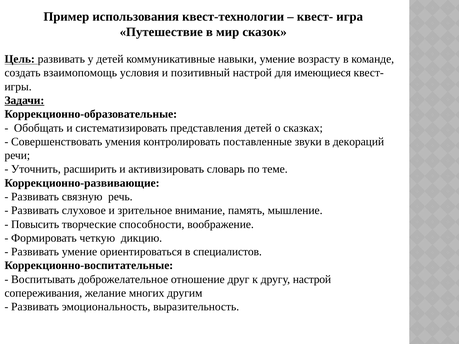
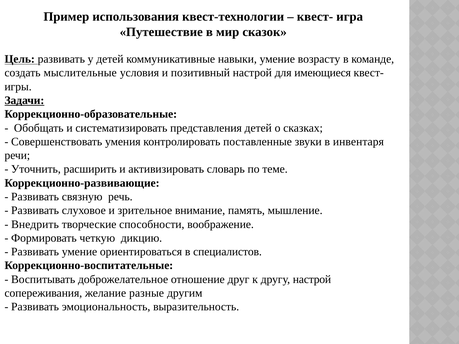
взаимопомощь: взаимопомощь -> мыслительные
декораций: декораций -> инвентаря
Повысить: Повысить -> Внедрить
многих: многих -> разные
